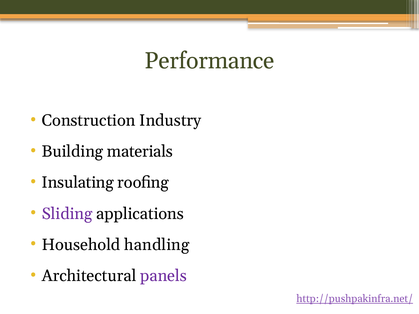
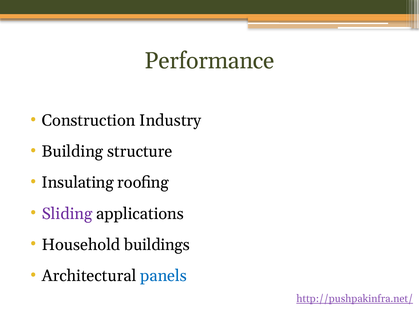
materials: materials -> structure
handling: handling -> buildings
panels colour: purple -> blue
